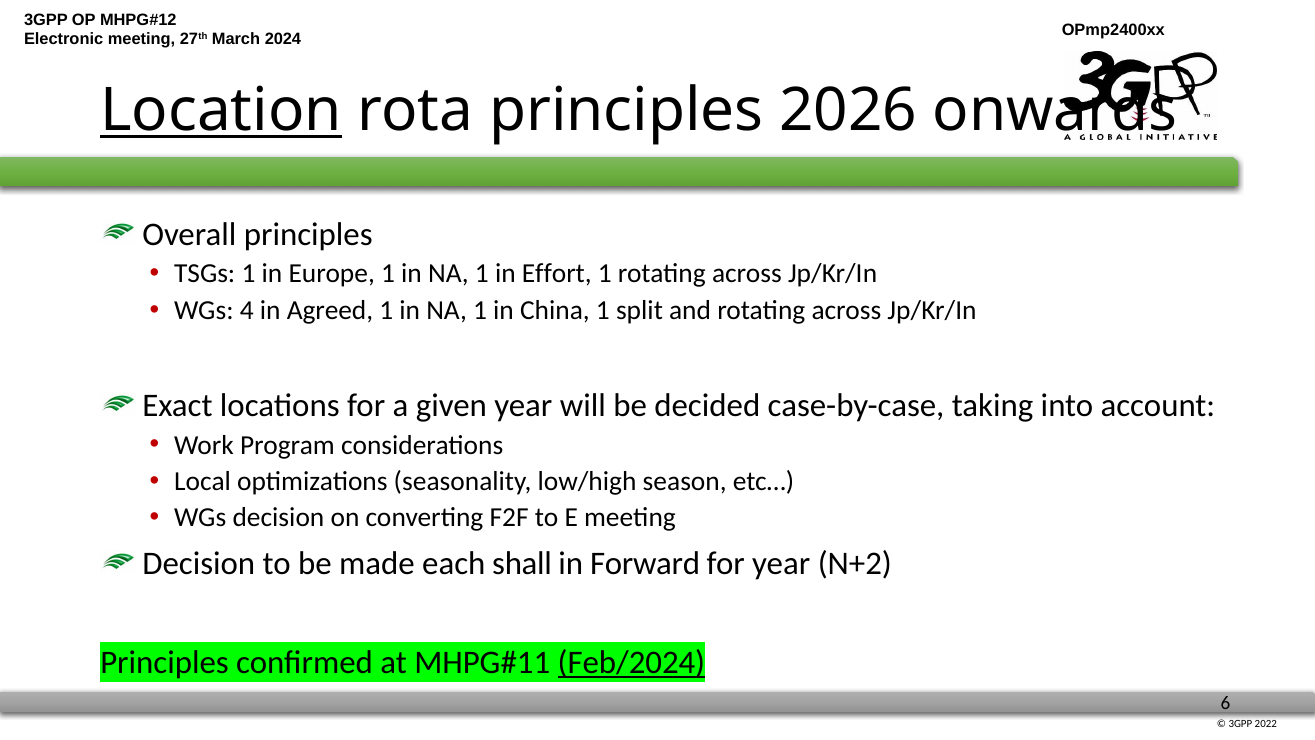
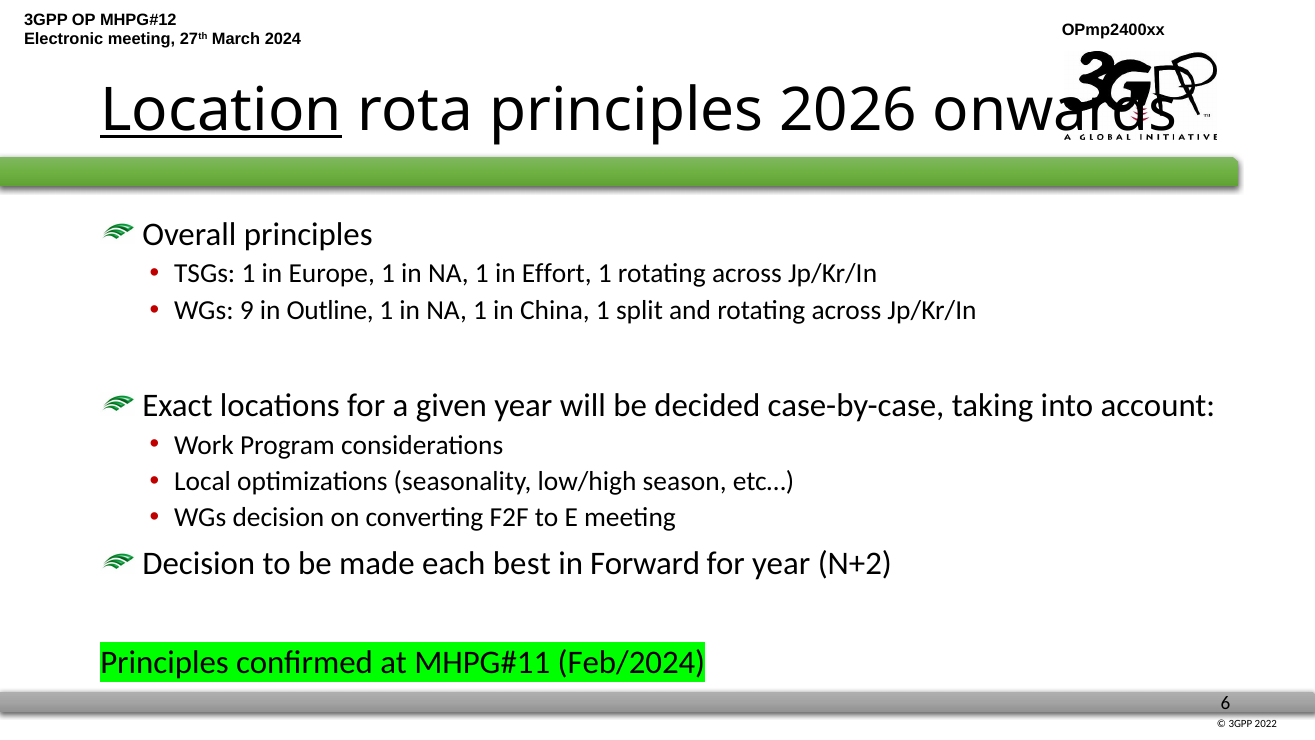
4: 4 -> 9
Agreed: Agreed -> Outline
shall: shall -> best
Feb/2024 underline: present -> none
